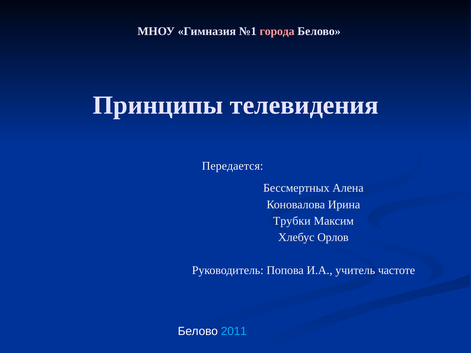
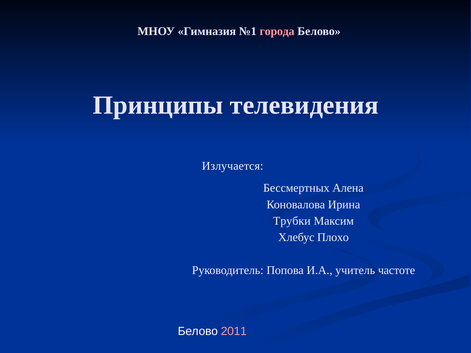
Передается: Передается -> Излучается
Орлов: Орлов -> Плохо
2011 colour: light blue -> pink
